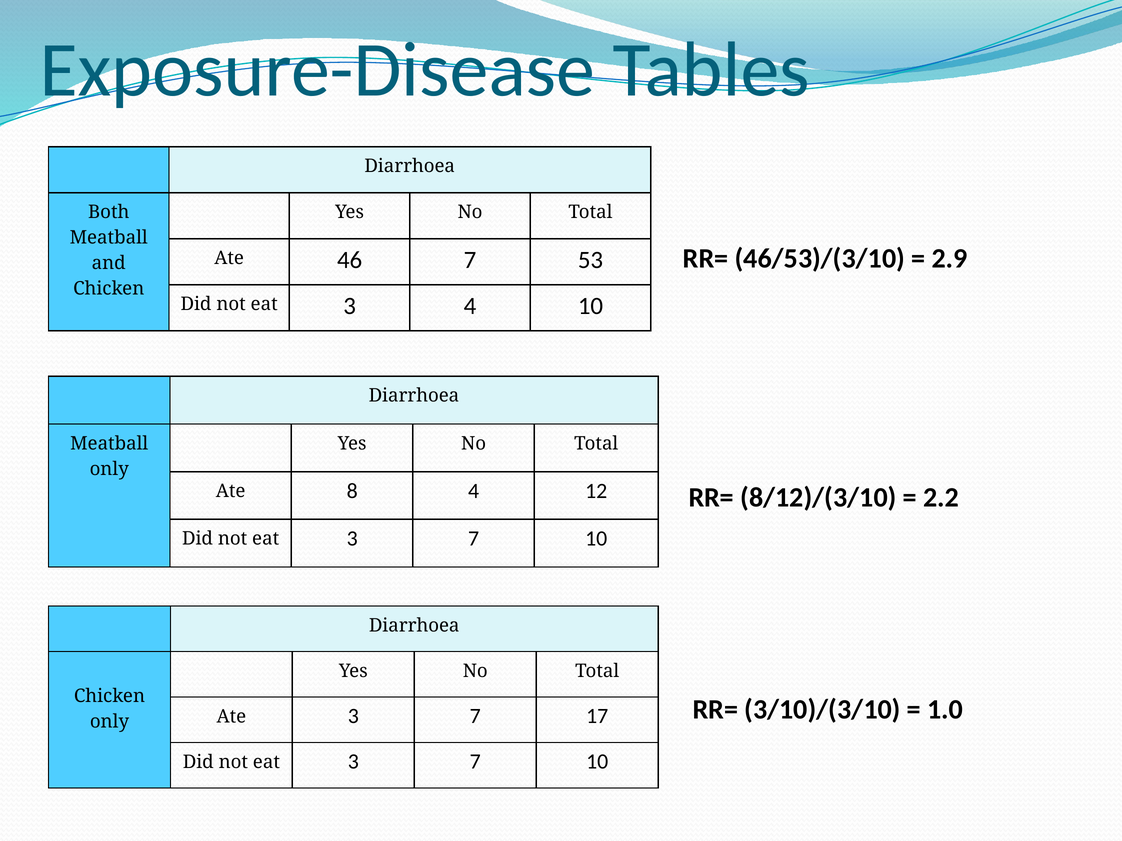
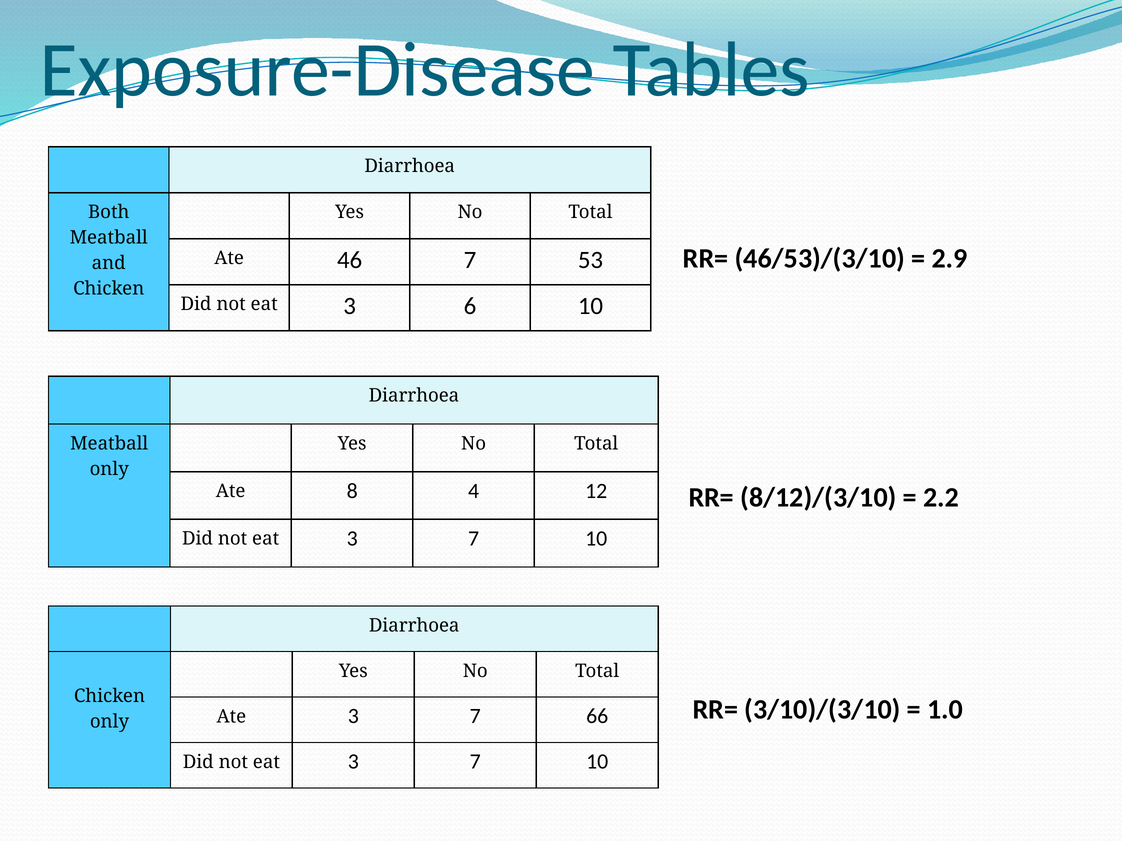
3 4: 4 -> 6
17: 17 -> 66
